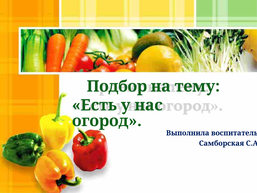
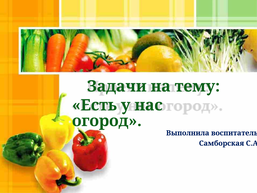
Подбор: Подбор -> Задачи
